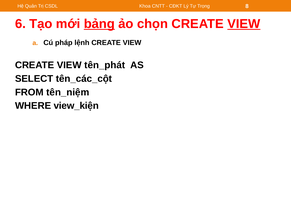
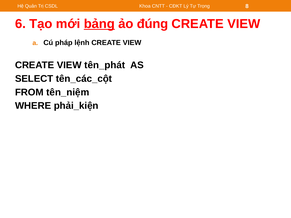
chọn: chọn -> đúng
VIEW at (244, 24) underline: present -> none
view_kiện: view_kiện -> phải_kiện
